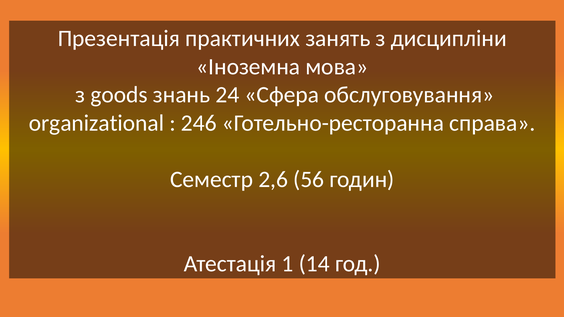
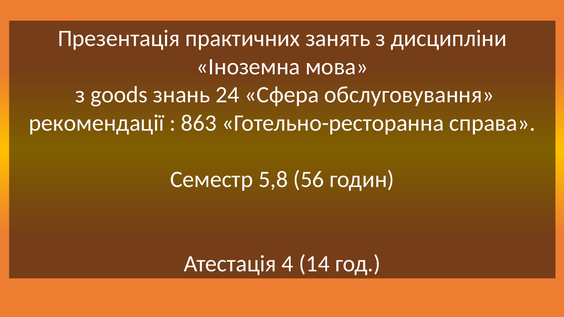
organizational: organizational -> рекомендації
246: 246 -> 863
2,6: 2,6 -> 5,8
1: 1 -> 4
